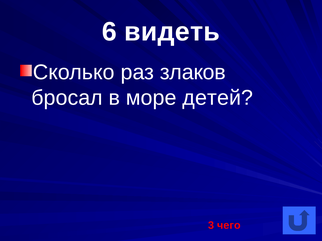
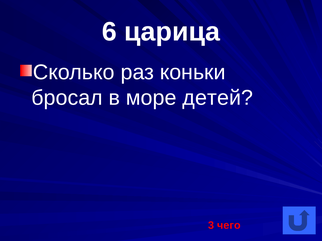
видеть: видеть -> царица
злаков: злаков -> коньки
